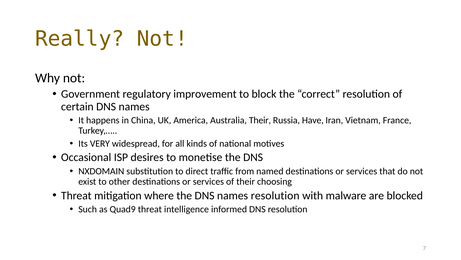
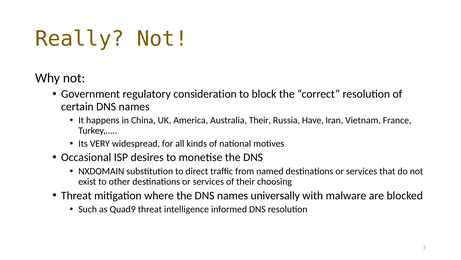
improvement: improvement -> consideration
names resolution: resolution -> universally
